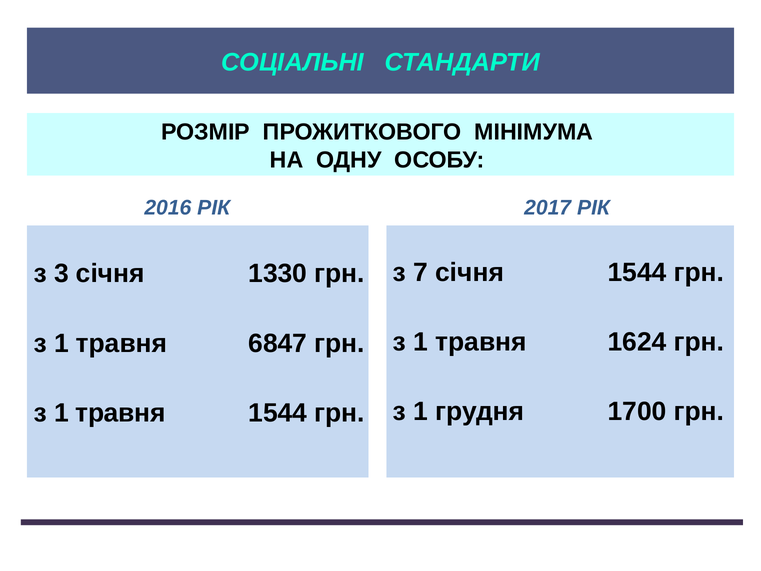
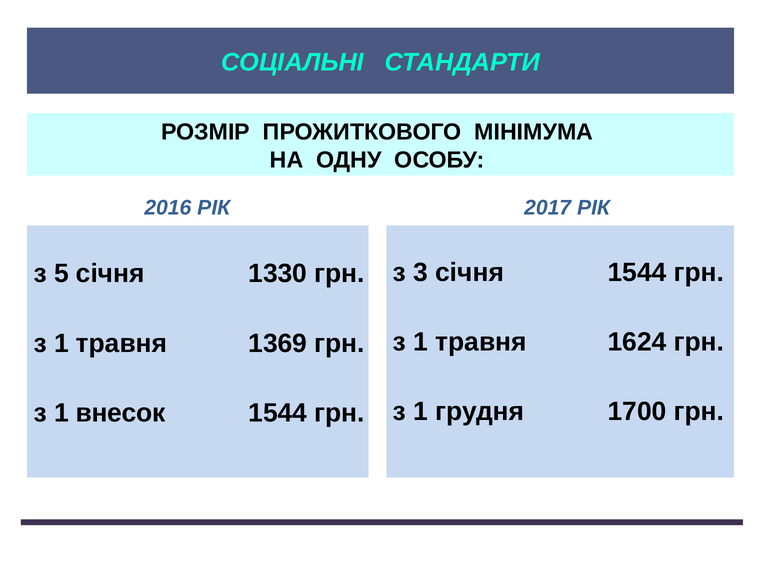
7: 7 -> 3
3: 3 -> 5
6847: 6847 -> 1369
травня at (120, 413): травня -> внесок
